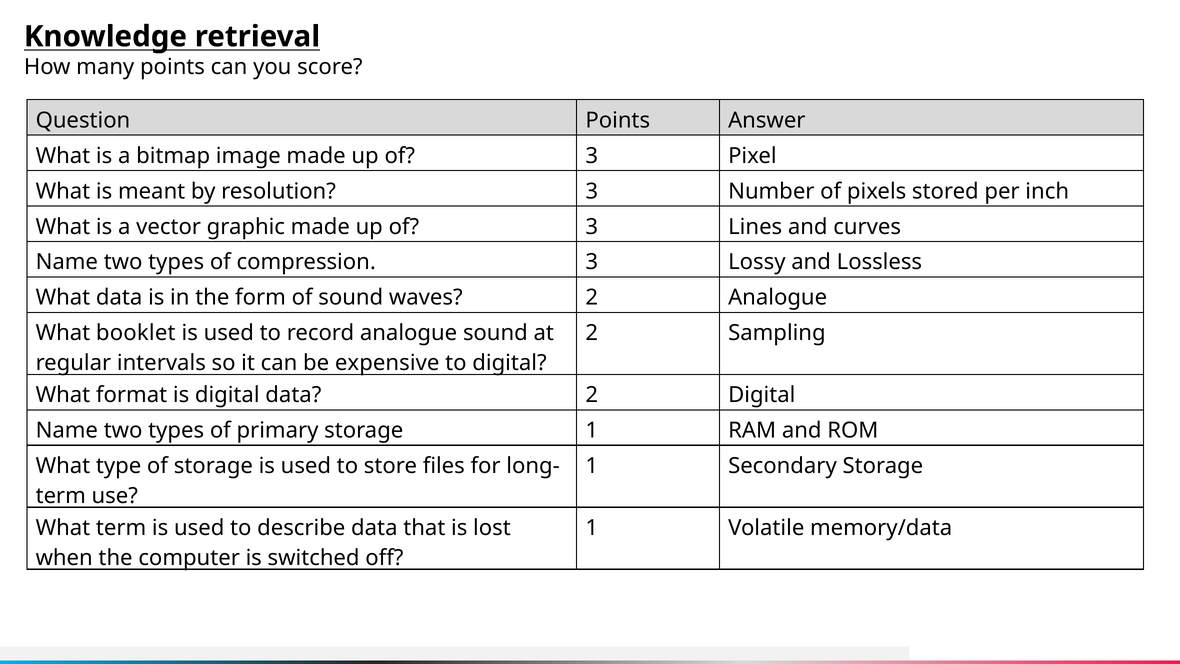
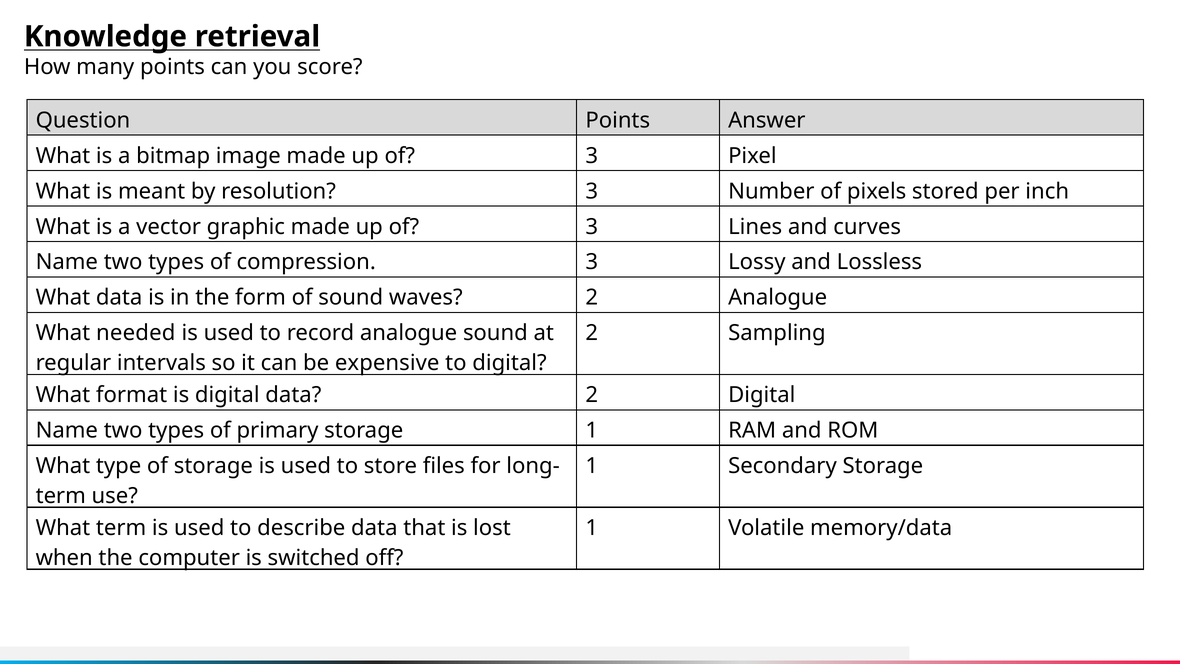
booklet: booklet -> needed
